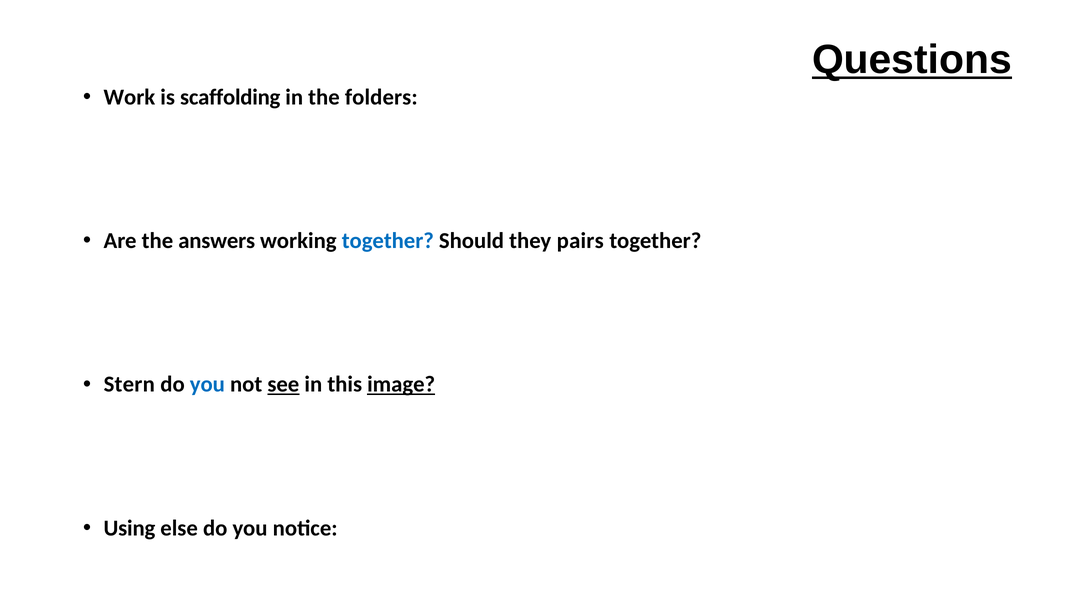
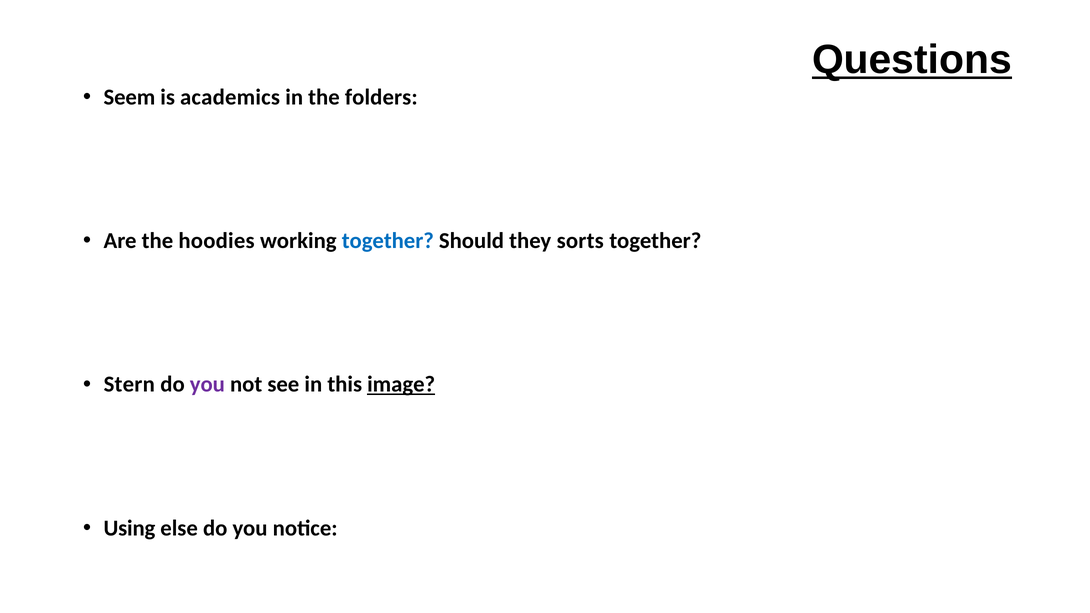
Work: Work -> Seem
scaffolding: scaffolding -> academics
answers: answers -> hoodies
pairs: pairs -> sorts
you at (207, 385) colour: blue -> purple
see underline: present -> none
